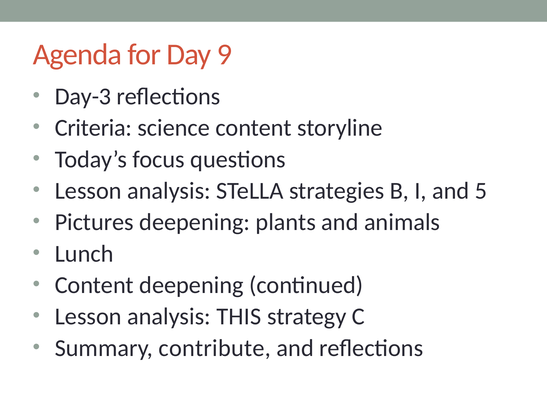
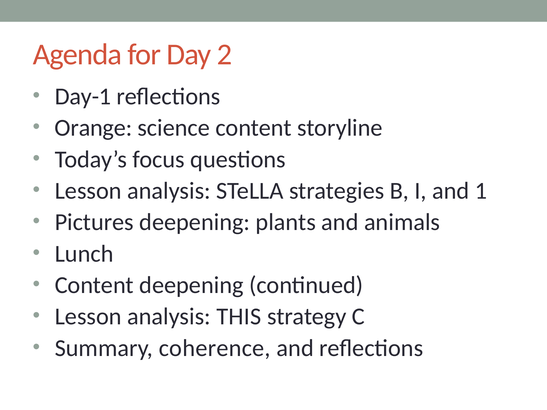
9: 9 -> 2
Day-3: Day-3 -> Day-1
Criteria: Criteria -> Orange
5: 5 -> 1
contribute: contribute -> coherence
